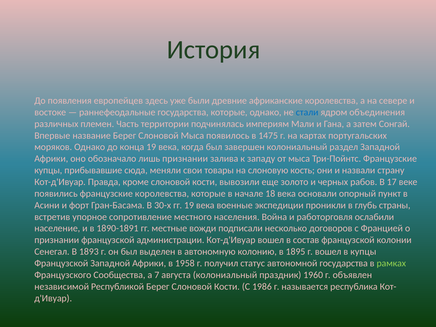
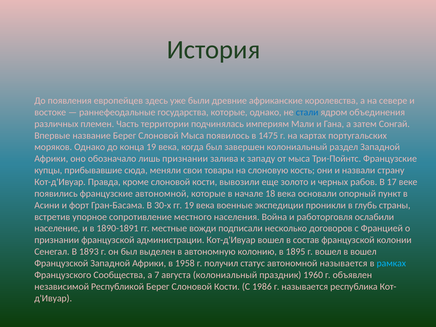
французские королевства: королевства -> автономной
в купцы: купцы -> вошел
автономной государства: государства -> называется
рамках colour: light green -> light blue
